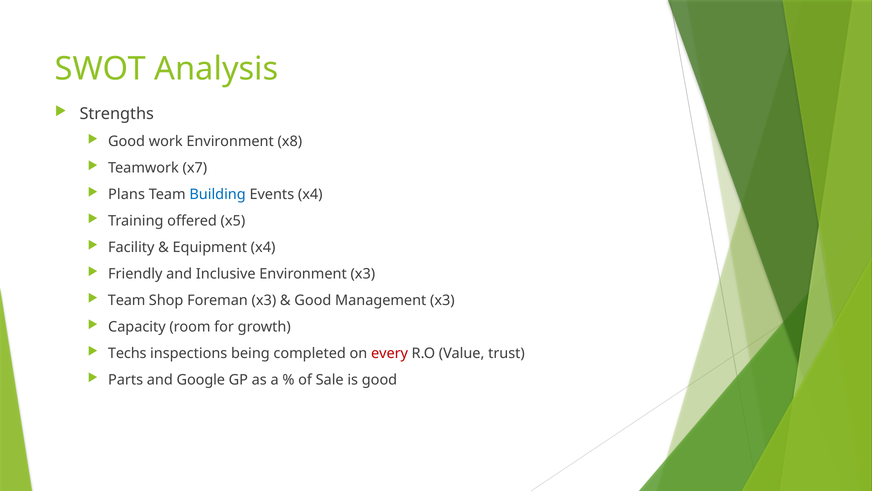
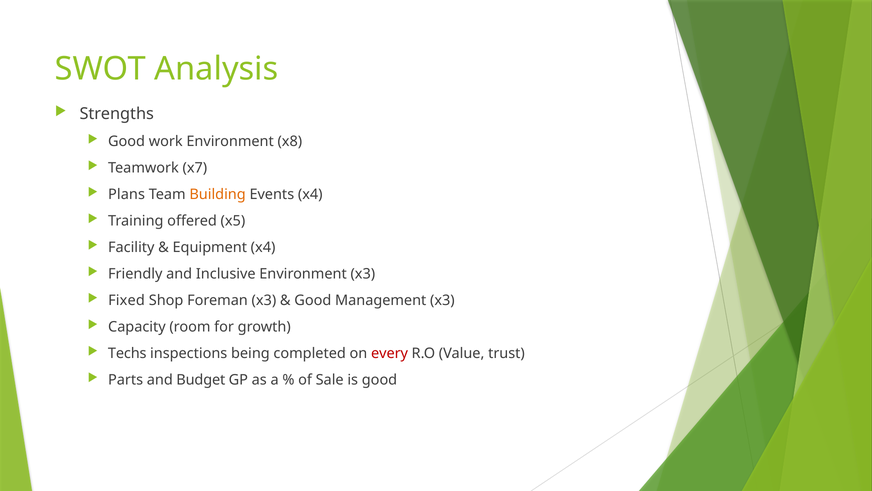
Building colour: blue -> orange
Team at (127, 300): Team -> Fixed
Google: Google -> Budget
